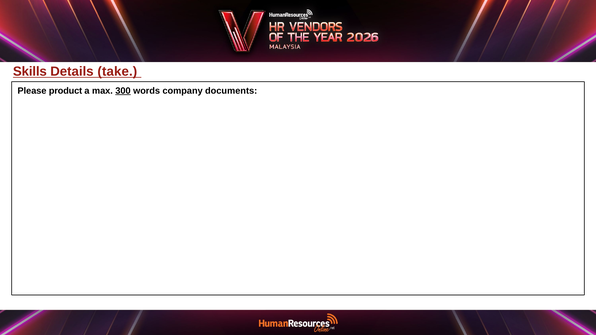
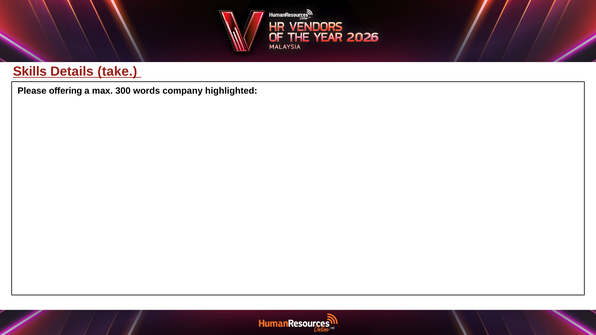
product: product -> offering
300 underline: present -> none
documents: documents -> highlighted
